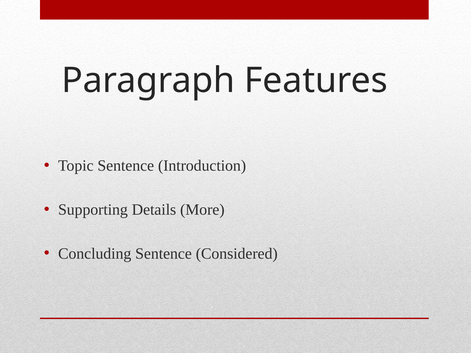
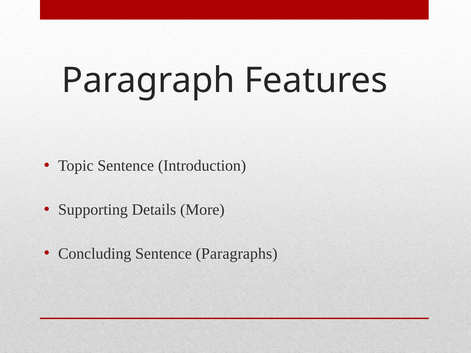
Considered: Considered -> Paragraphs
